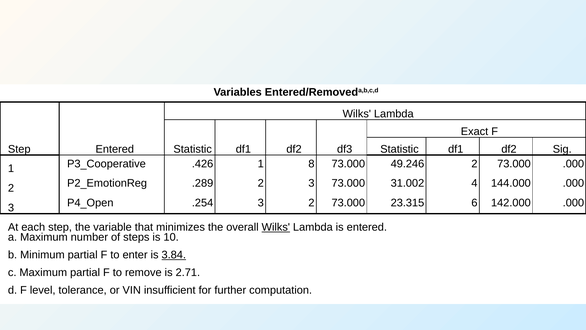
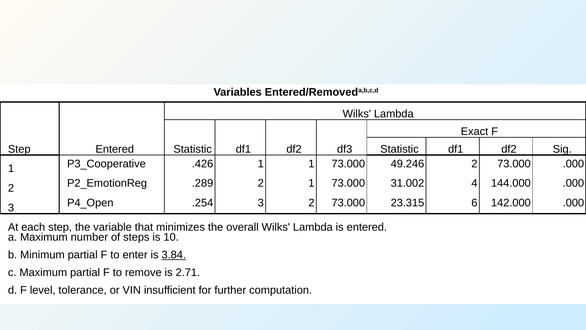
1 8: 8 -> 1
2 3: 3 -> 1
Wilks at (276, 227) underline: present -> none
